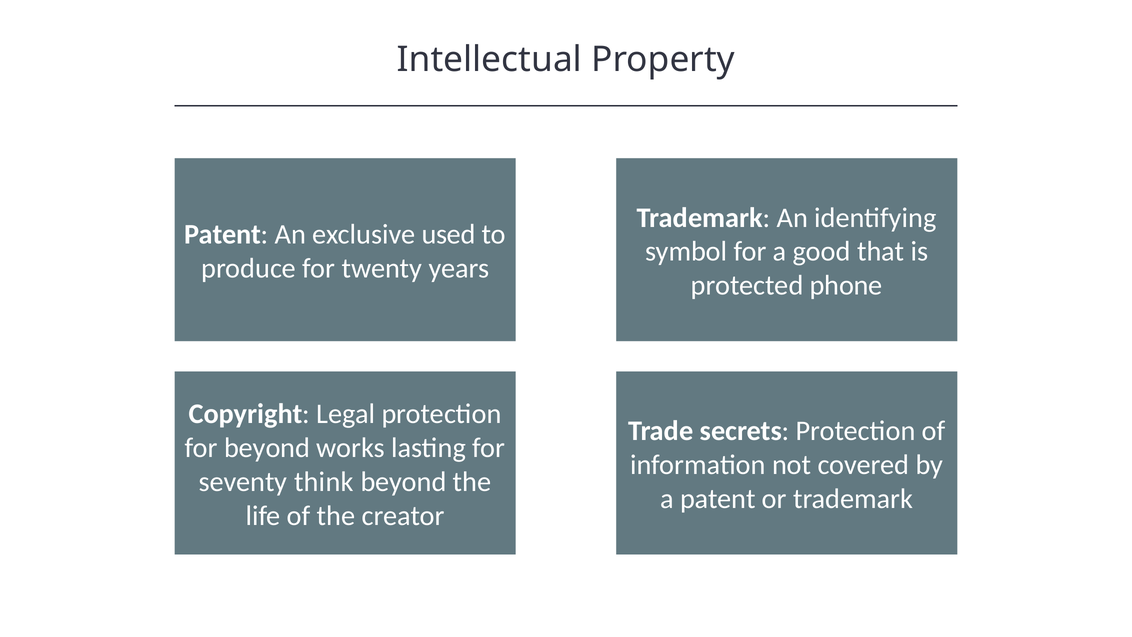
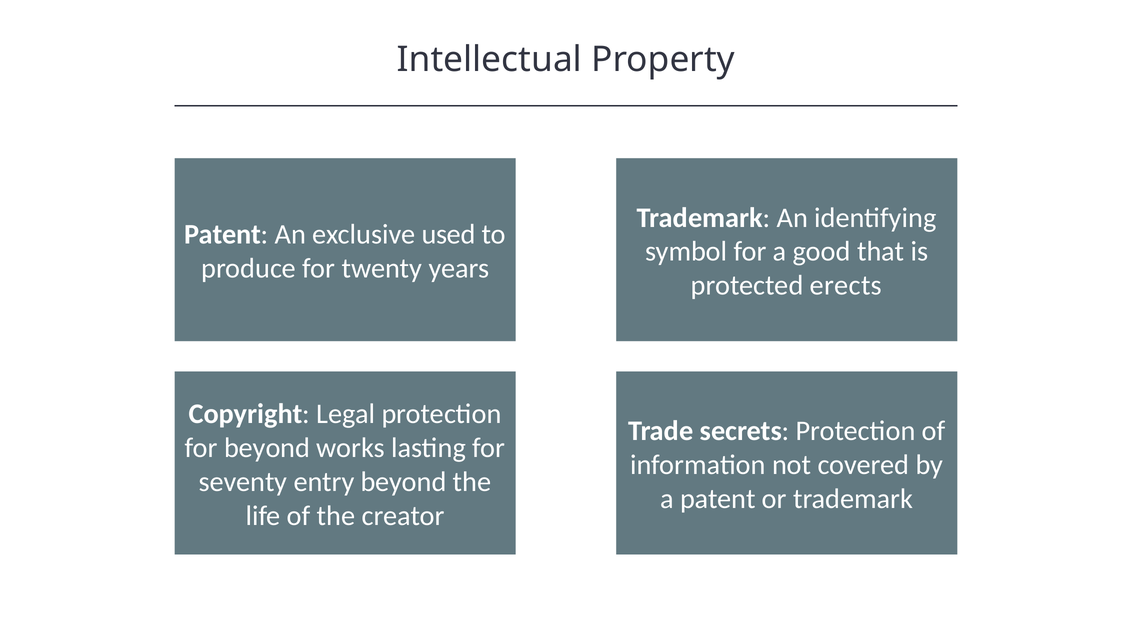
phone: phone -> erects
think: think -> entry
